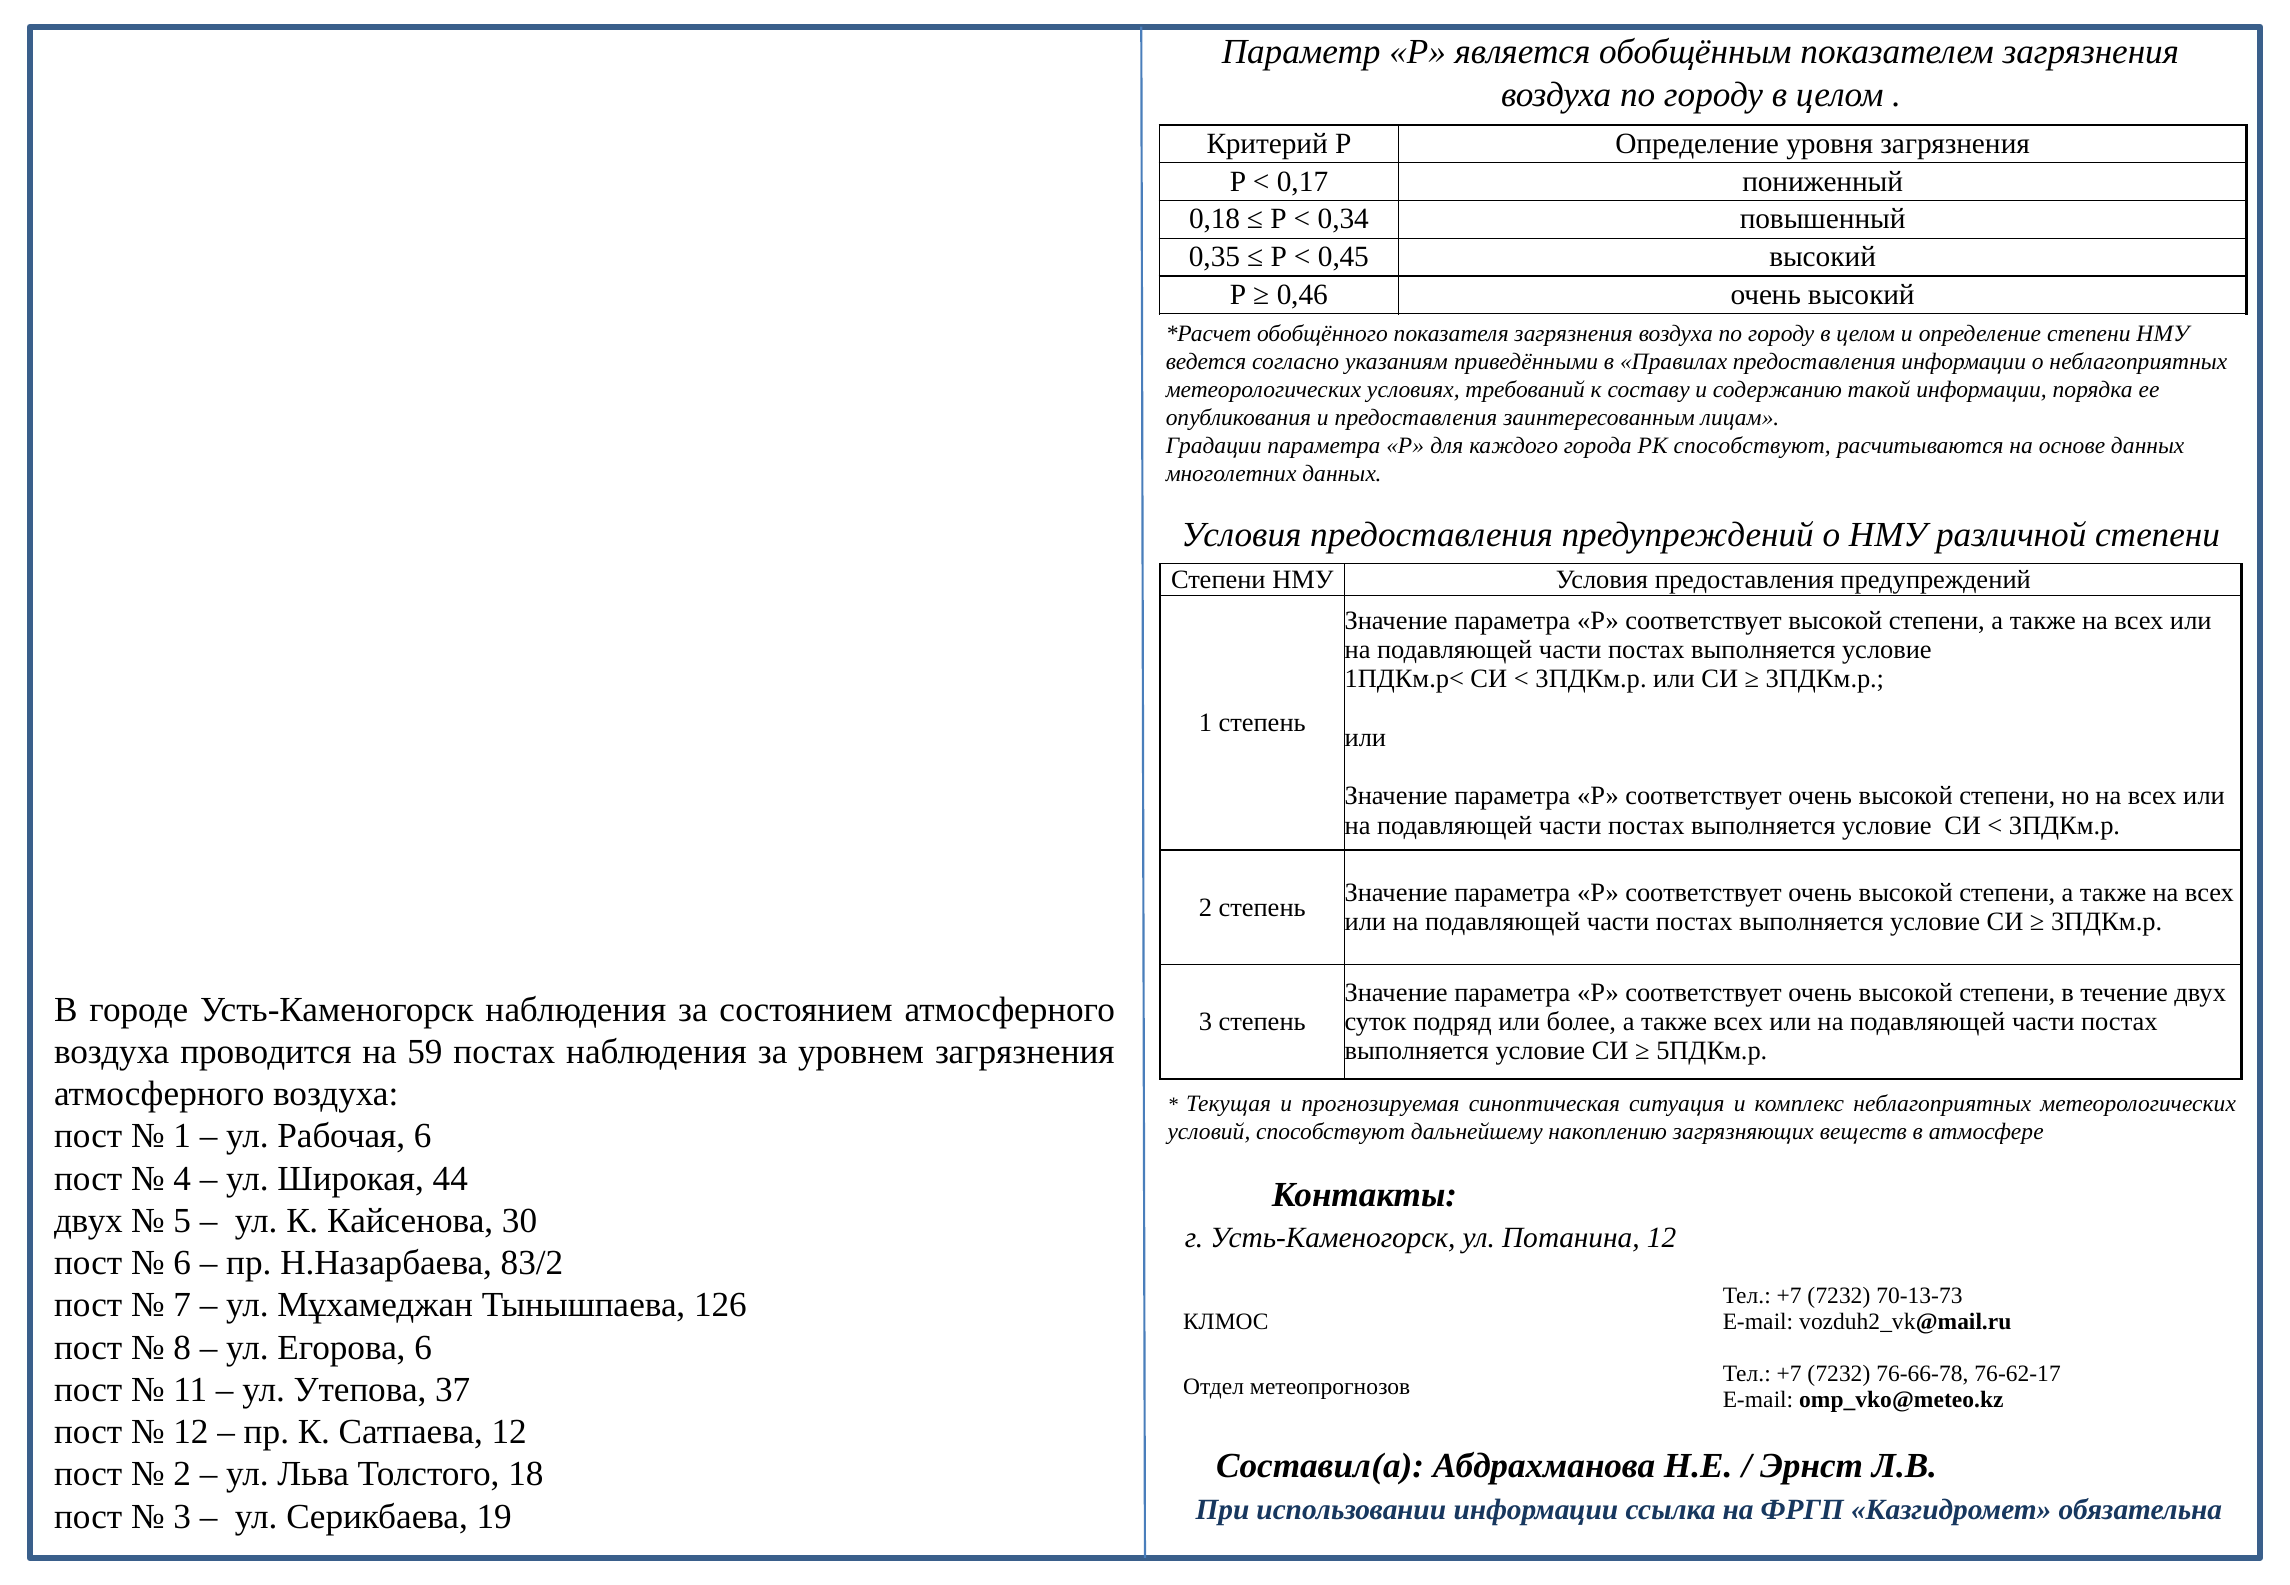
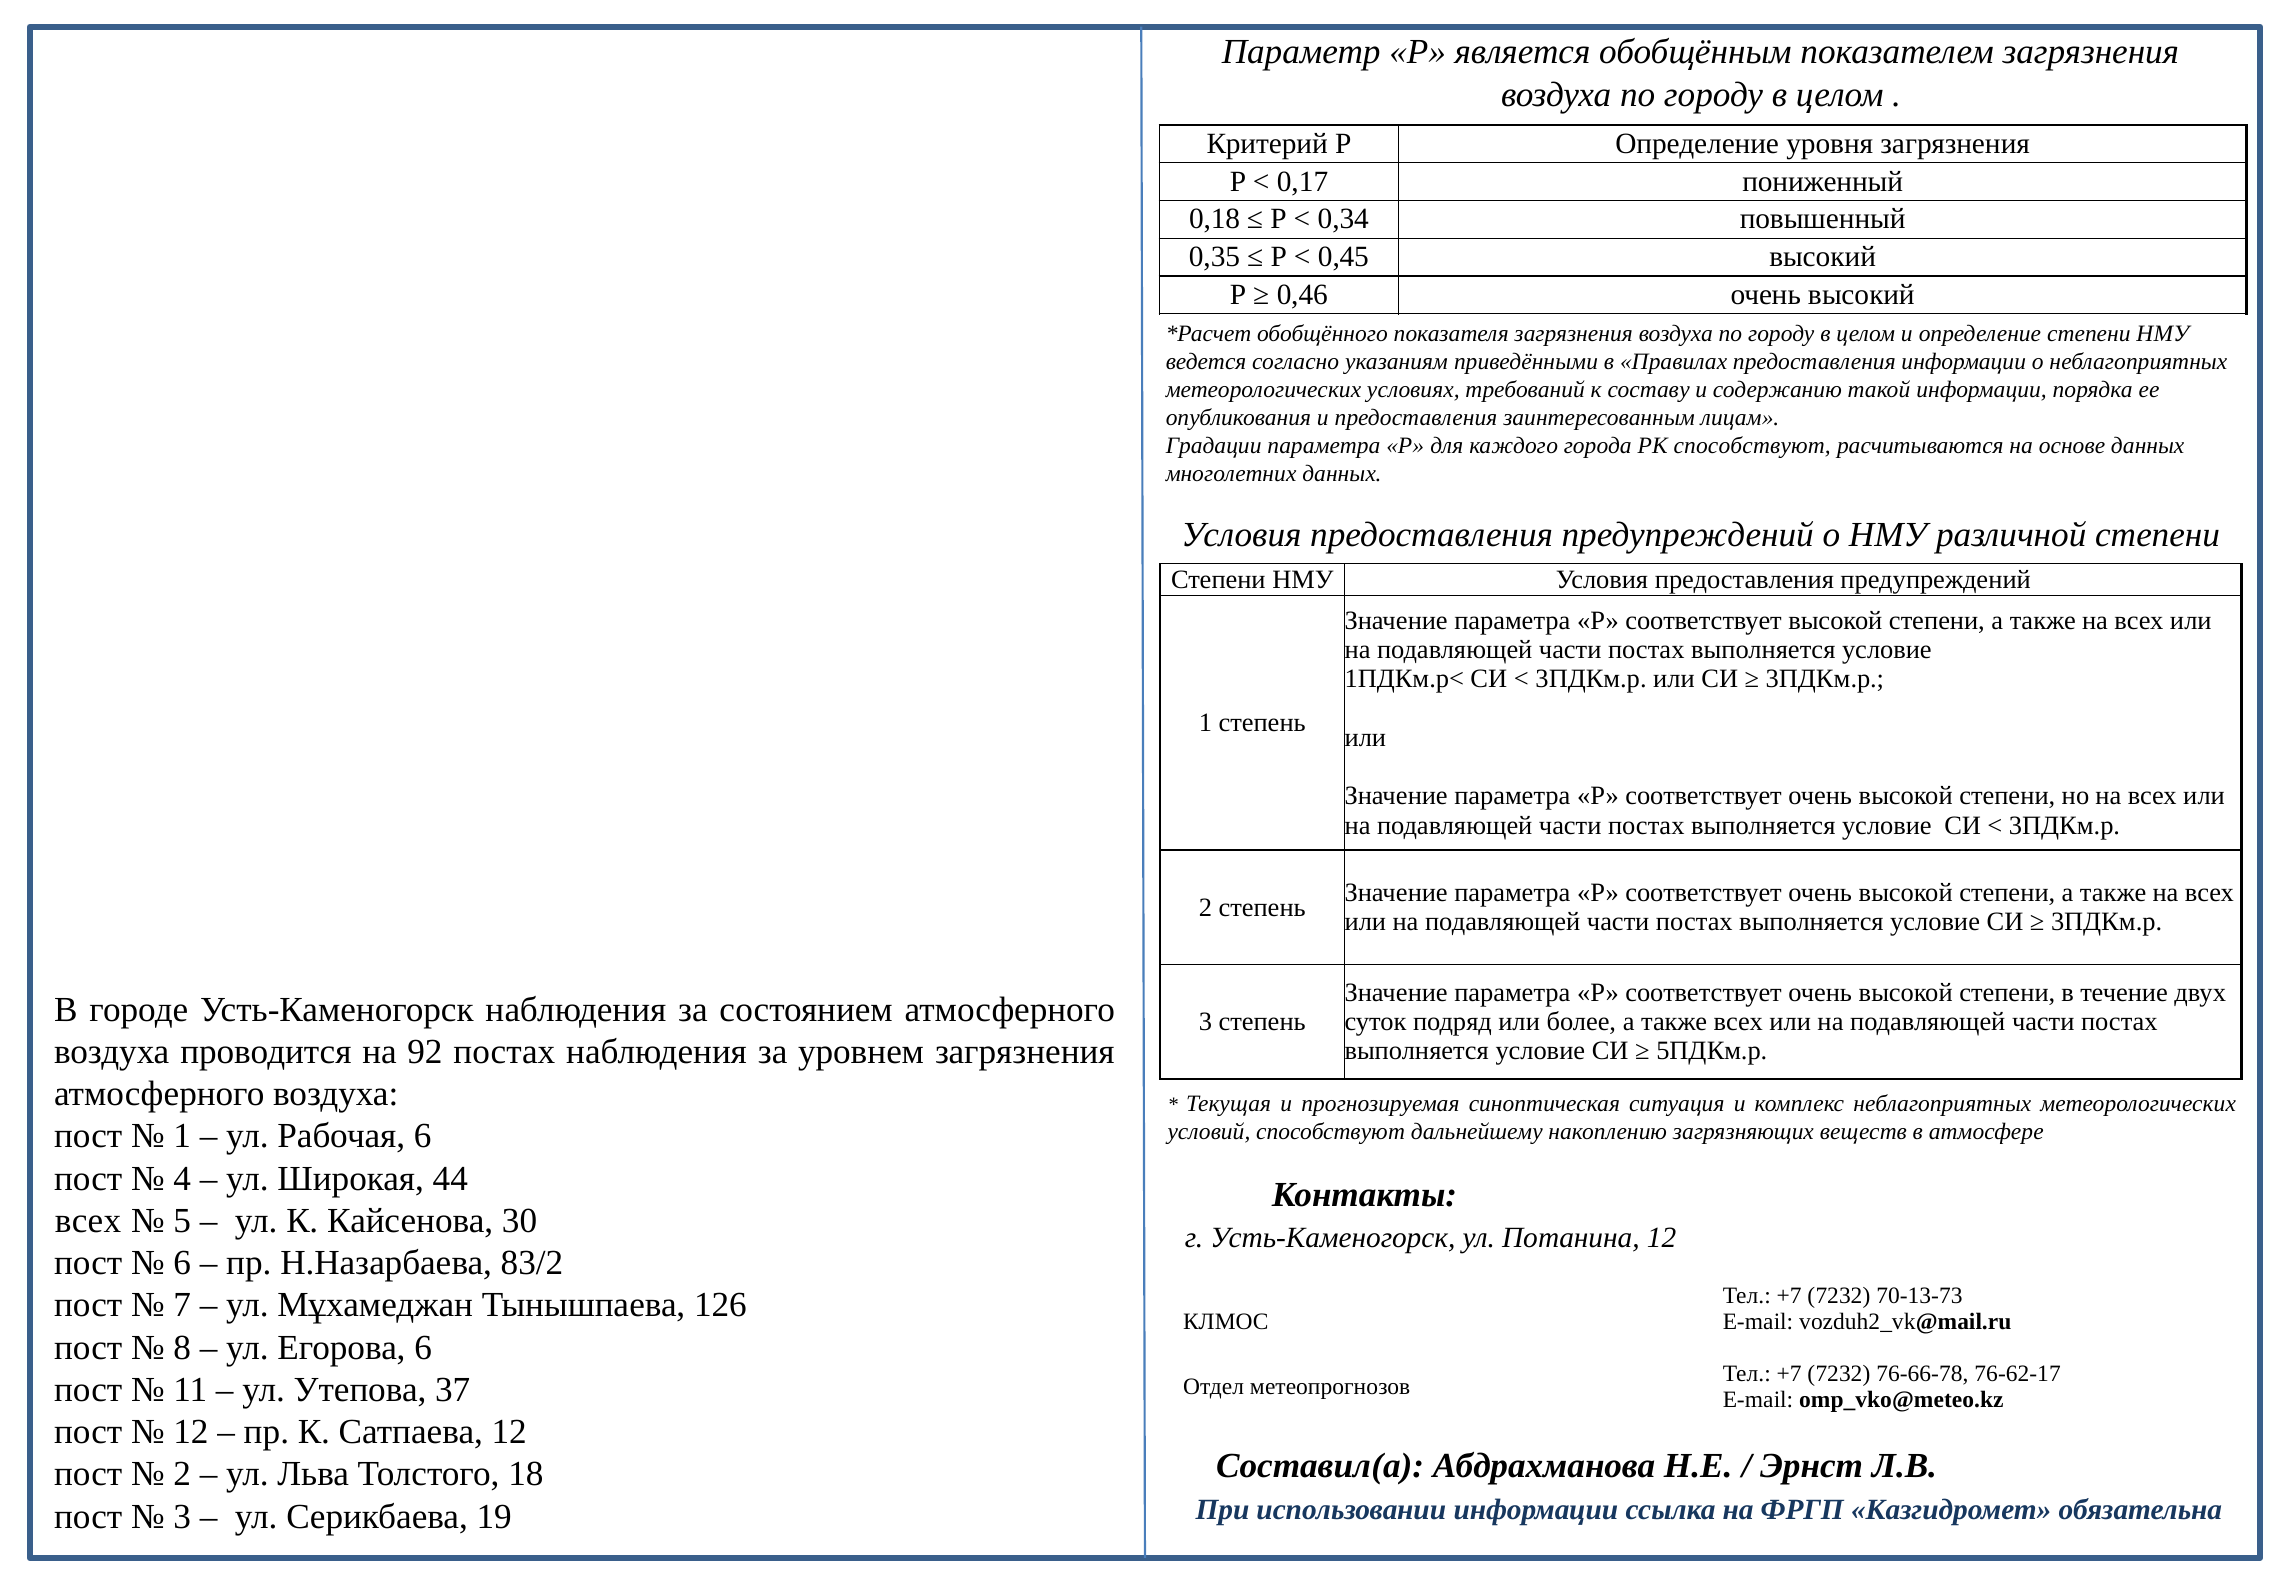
59: 59 -> 92
двух at (88, 1221): двух -> всех
